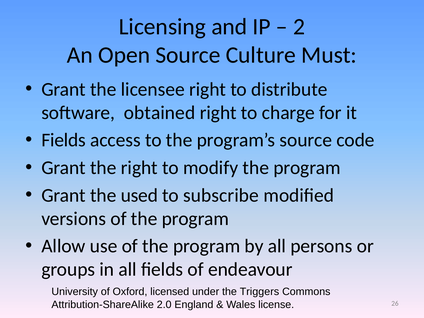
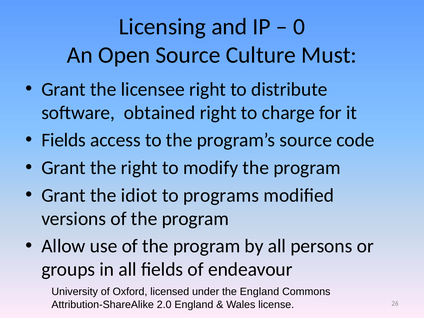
2: 2 -> 0
used: used -> idiot
subscribe: subscribe -> programs
the Triggers: Triggers -> England
